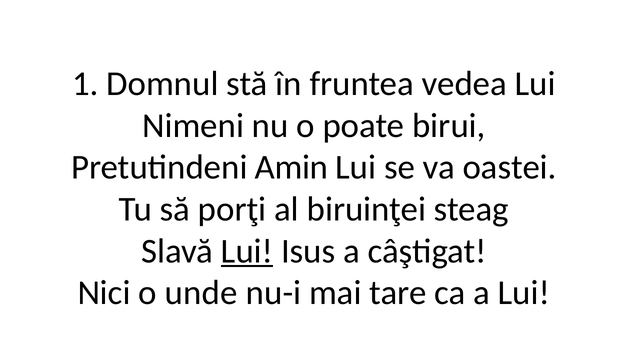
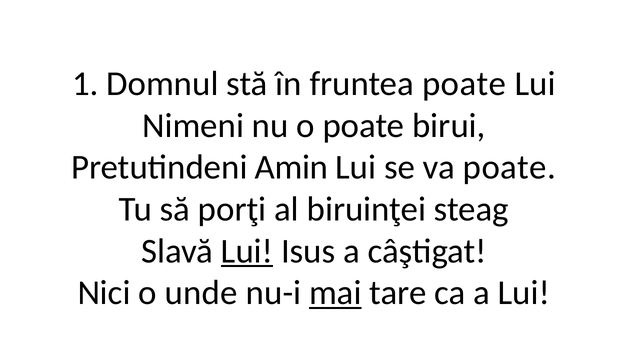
fruntea vedea: vedea -> poate
va oastei: oastei -> poate
mai underline: none -> present
